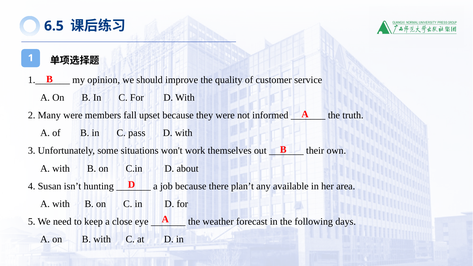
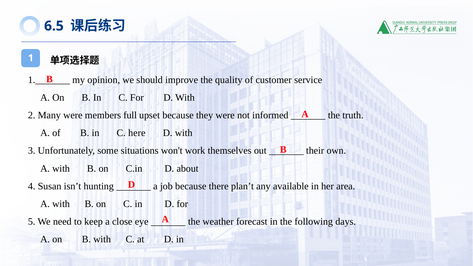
fall: fall -> full
pass: pass -> here
